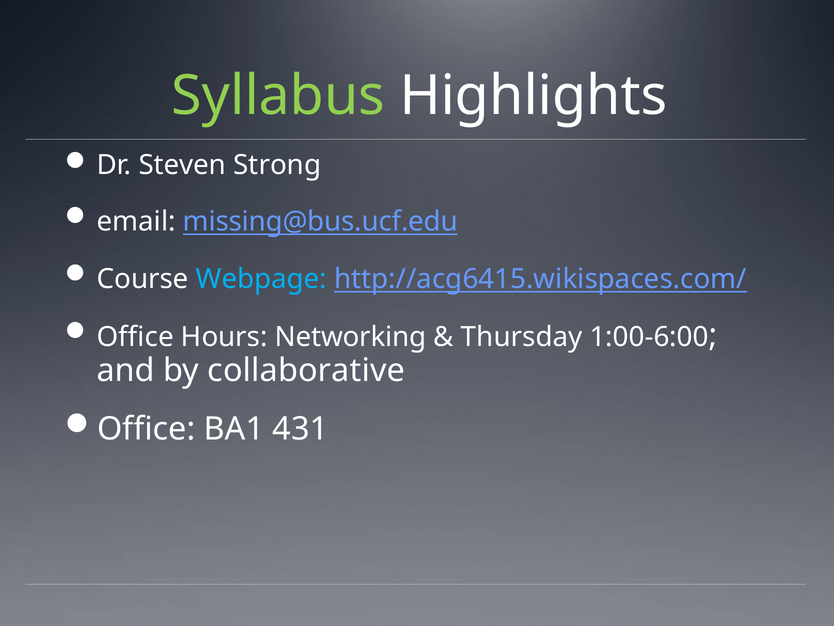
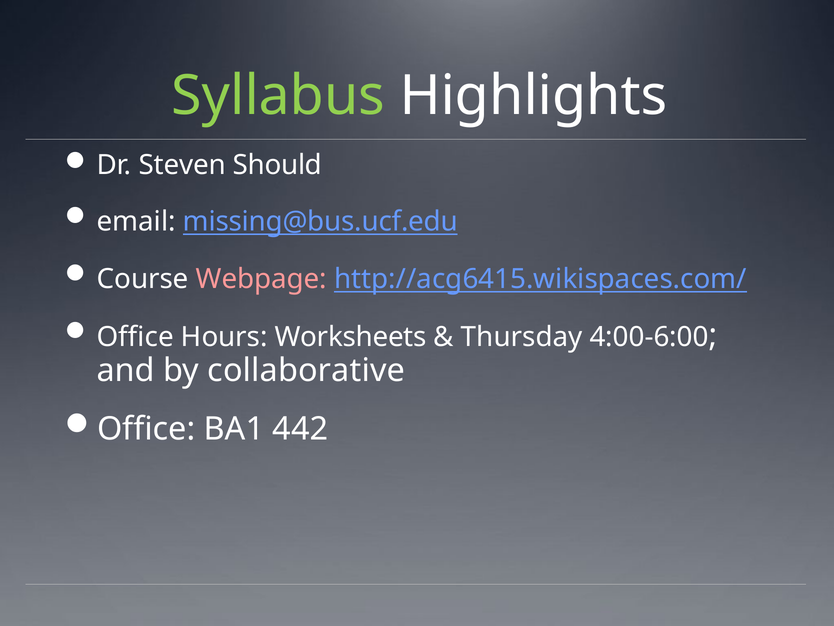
Strong: Strong -> Should
Webpage colour: light blue -> pink
Networking: Networking -> Worksheets
1:00-6:00: 1:00-6:00 -> 4:00-6:00
431: 431 -> 442
